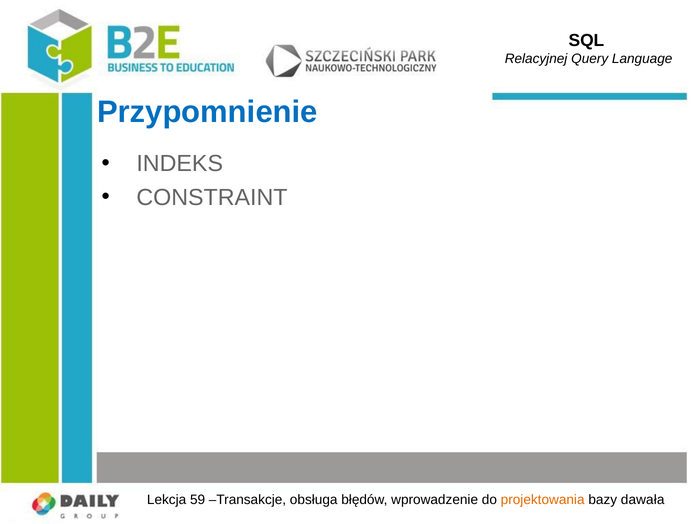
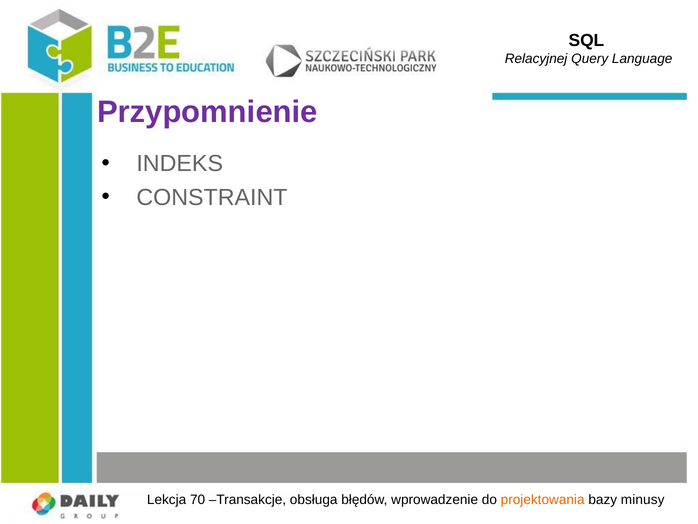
Przypomnienie colour: blue -> purple
59: 59 -> 70
dawała: dawała -> minusy
